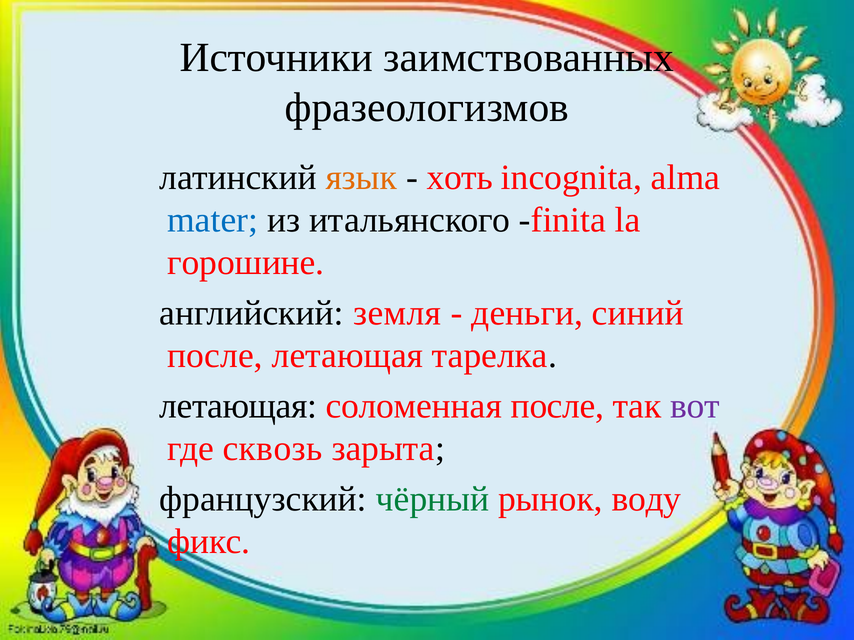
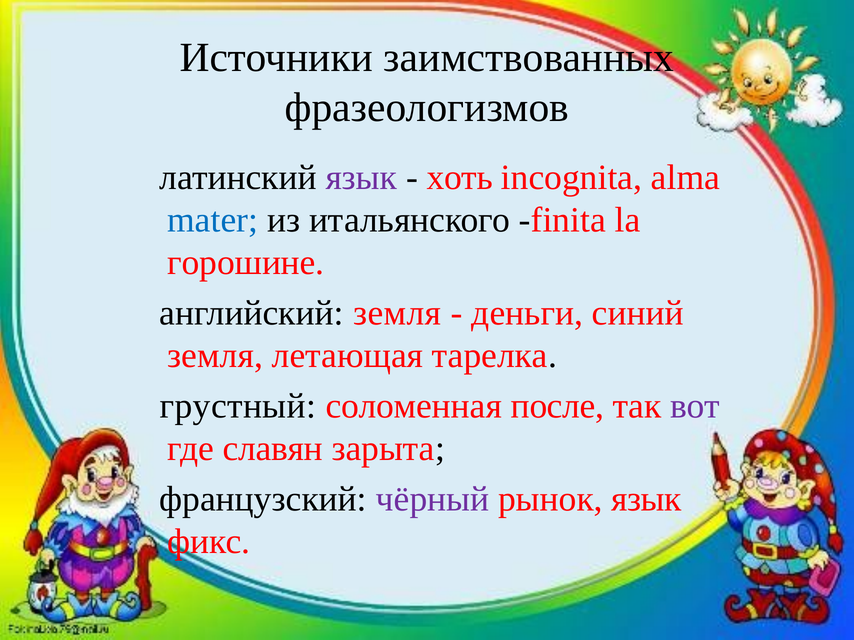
язык at (361, 178) colour: orange -> purple
после at (215, 356): после -> земля
летающая at (238, 406): летающая -> грустный
сквозь: сквозь -> славян
чёрный colour: green -> purple
рынок воду: воду -> язык
